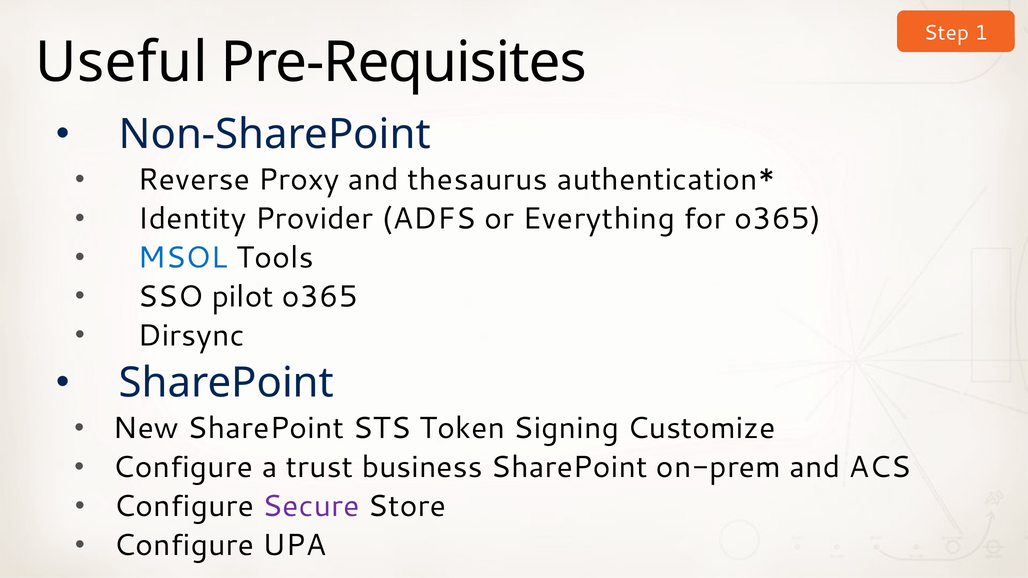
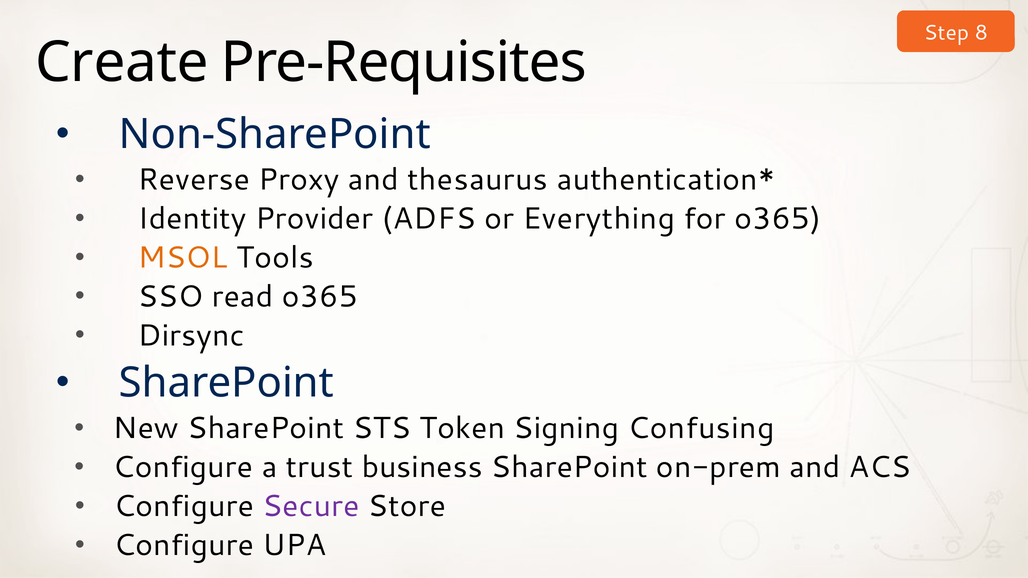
1: 1 -> 8
Useful: Useful -> Create
MSOL colour: blue -> orange
pilot: pilot -> read
Customize: Customize -> Confusing
